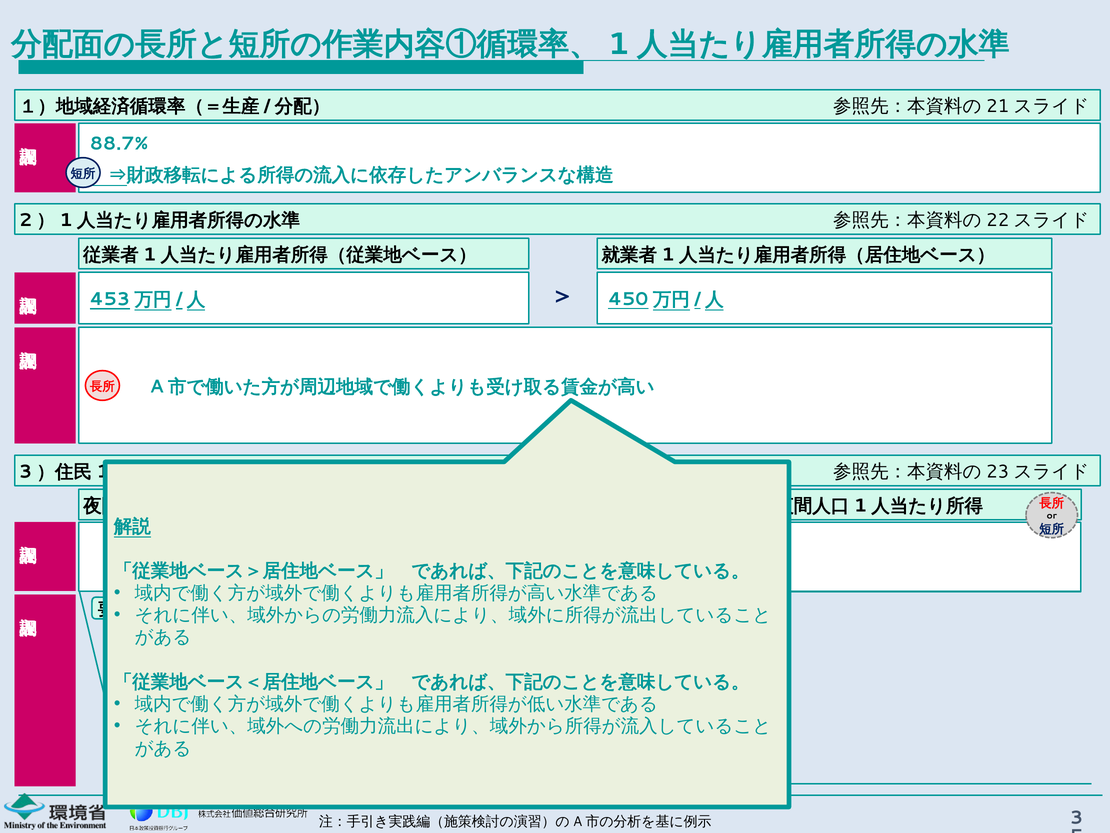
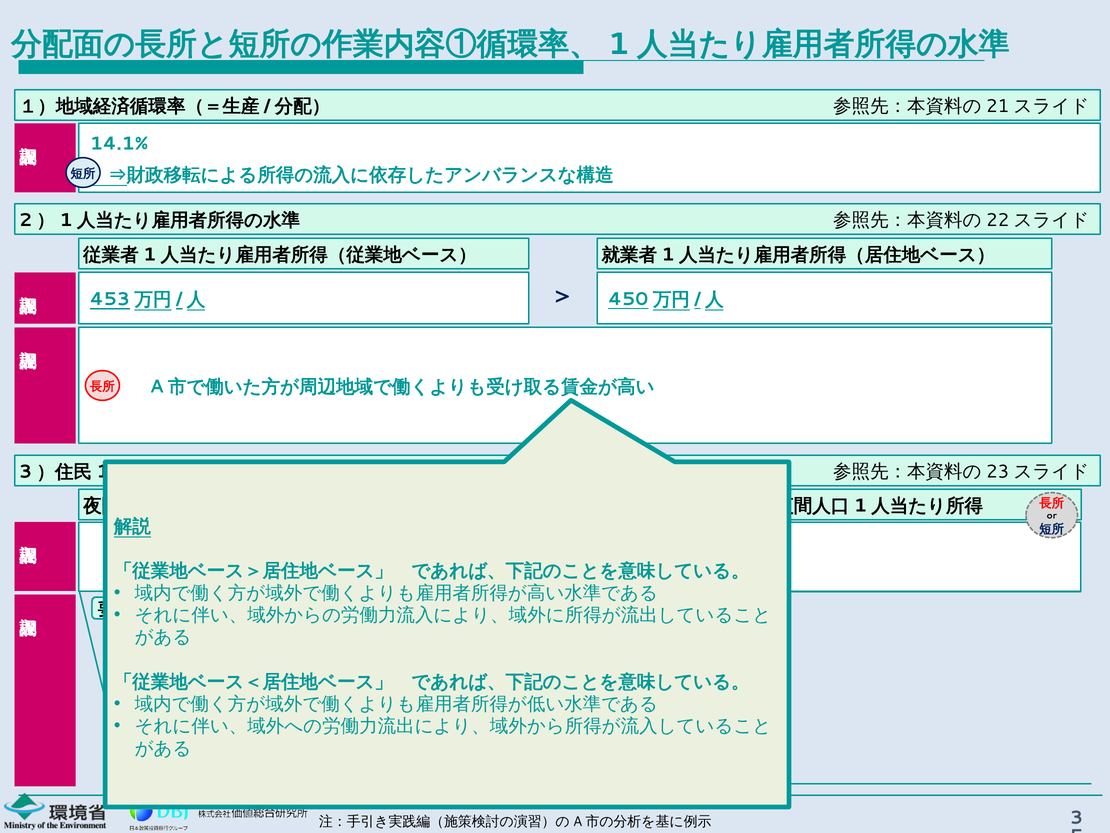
88.7%: 88.7% -> 14.1%
